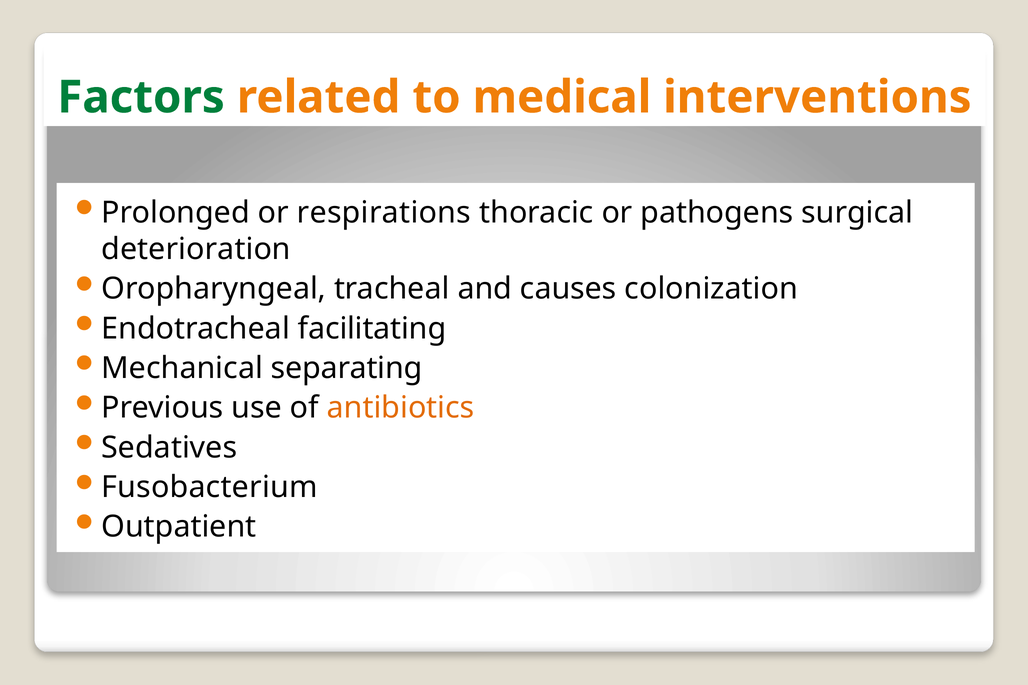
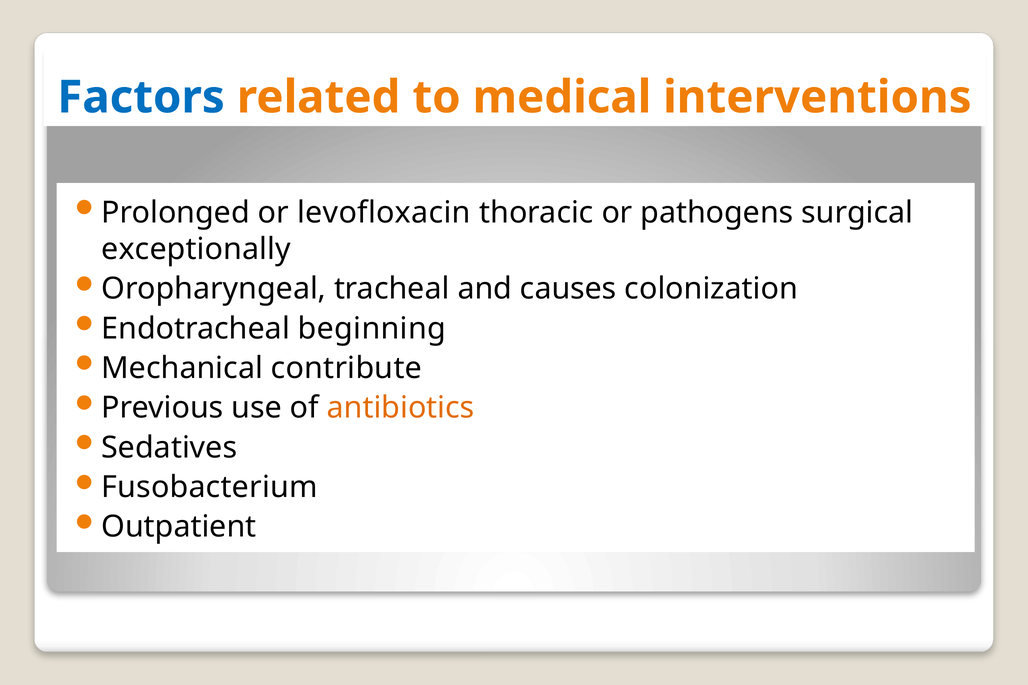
Factors colour: green -> blue
respirations: respirations -> levofloxacin
deterioration: deterioration -> exceptionally
facilitating: facilitating -> beginning
separating: separating -> contribute
